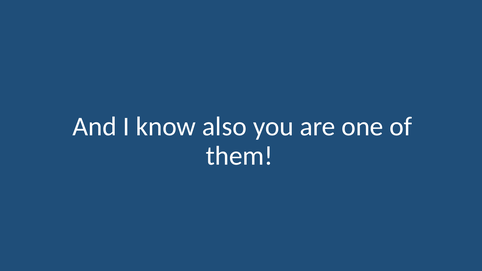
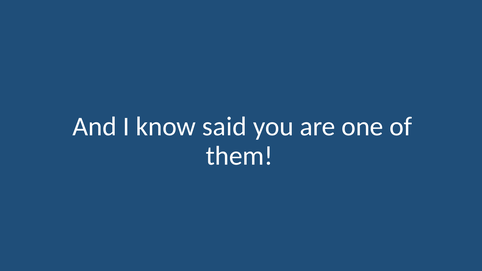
also: also -> said
